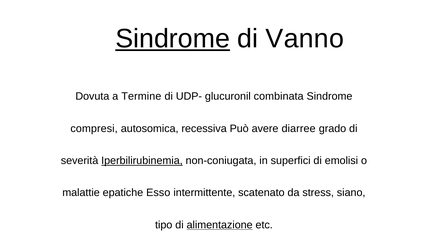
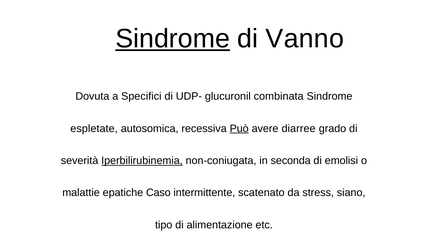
Termine: Termine -> Specifici
compresi: compresi -> espletate
Può underline: none -> present
superfici: superfici -> seconda
Esso: Esso -> Caso
alimentazione underline: present -> none
